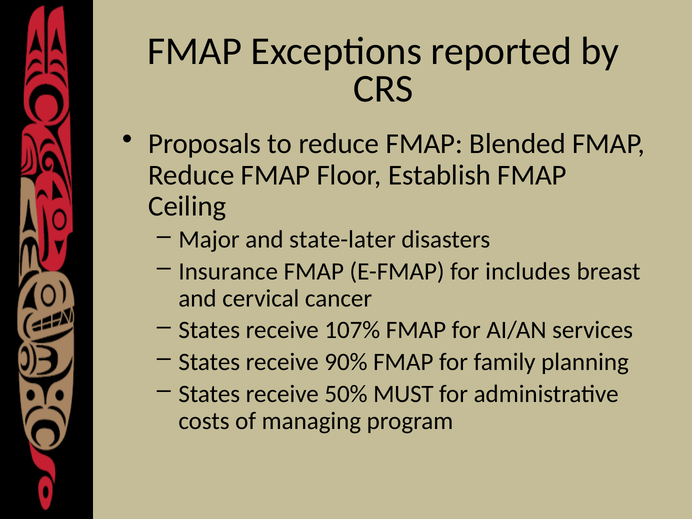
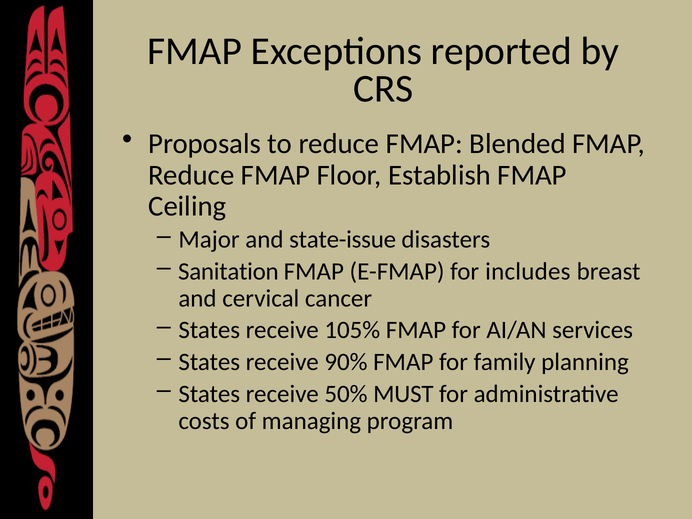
state-later: state-later -> state-issue
Insurance: Insurance -> Sanitation
107%: 107% -> 105%
